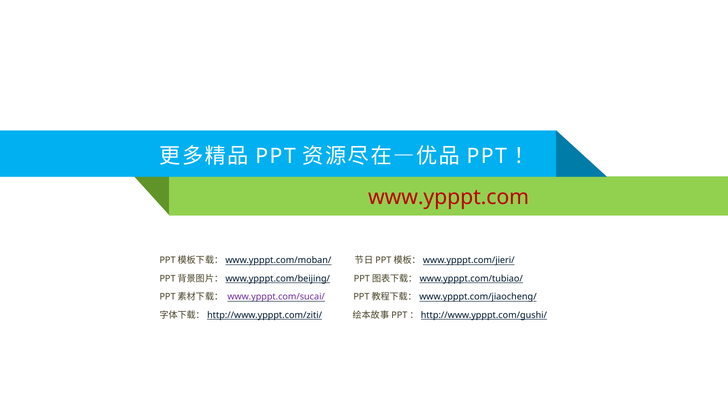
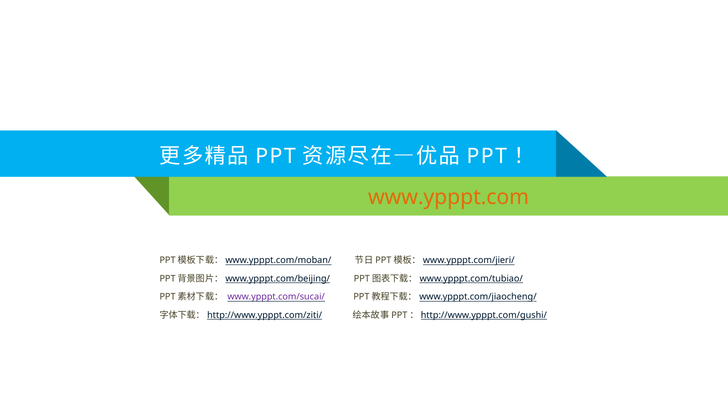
www.ypppt.com colour: red -> orange
